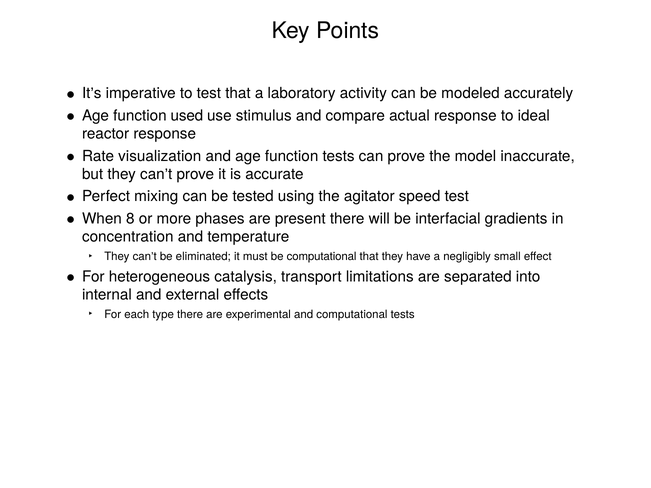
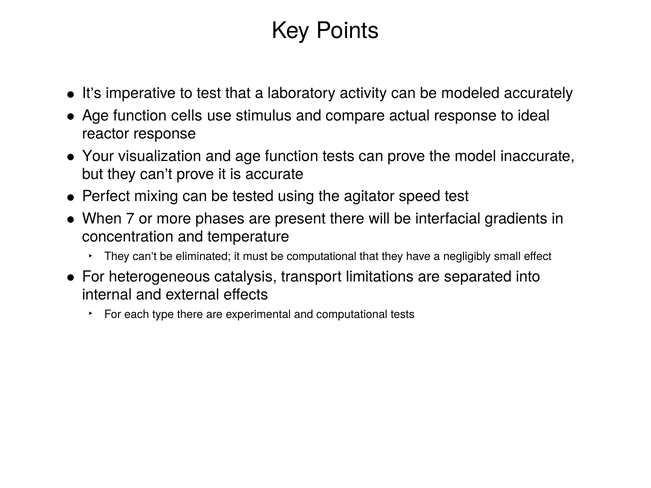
used: used -> cells
Rate: Rate -> Your
8: 8 -> 7
